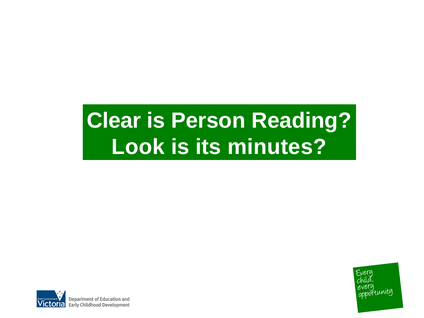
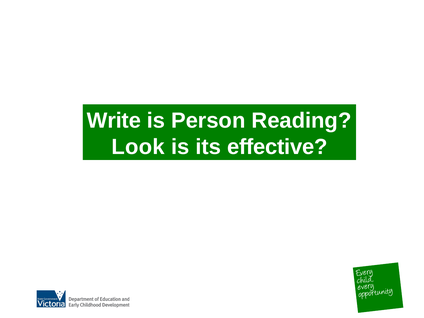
Clear: Clear -> Write
minutes: minutes -> effective
